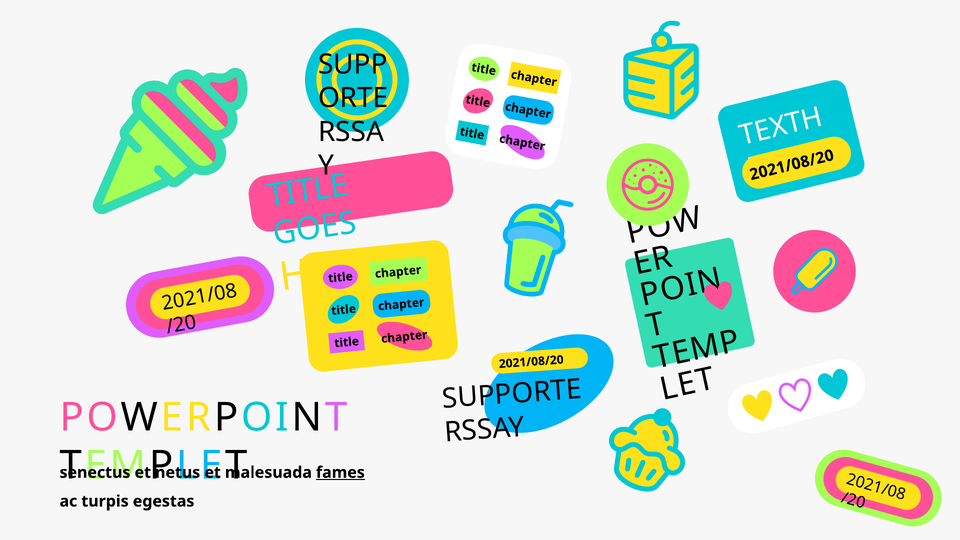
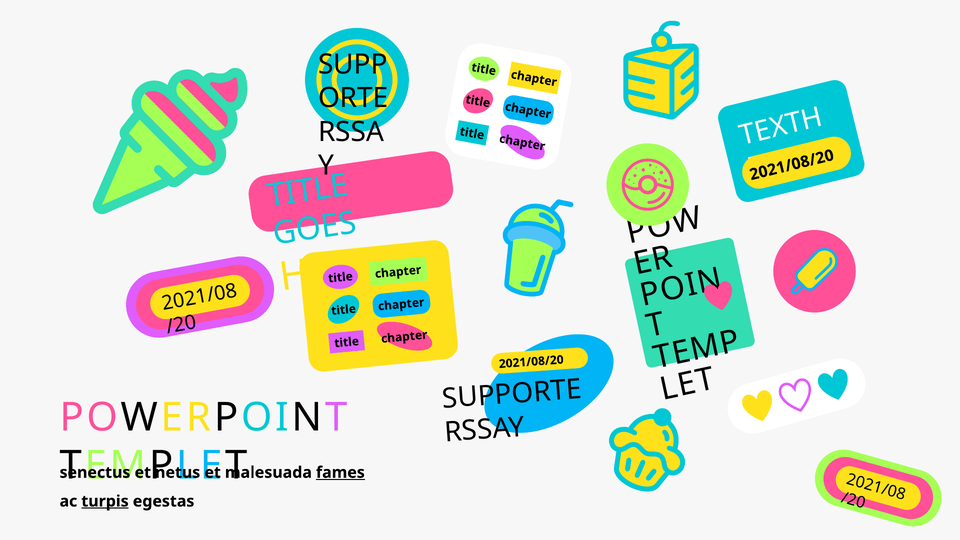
turpis underline: none -> present
